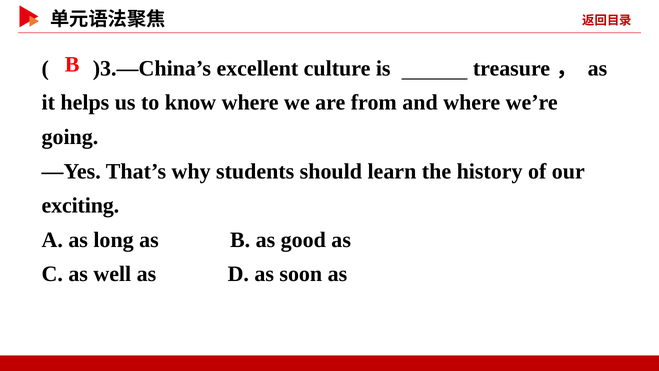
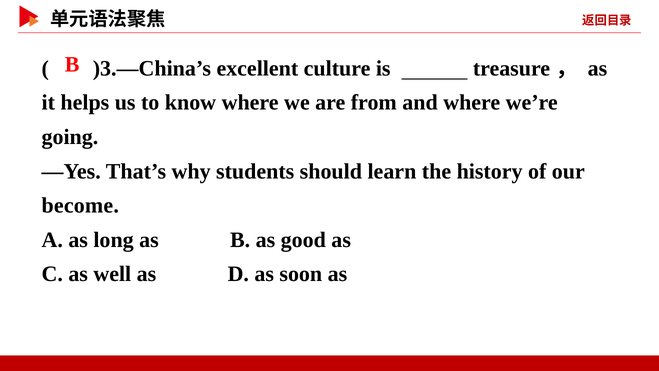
exciting: exciting -> become
